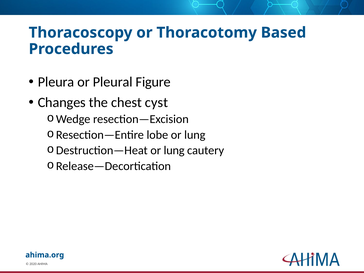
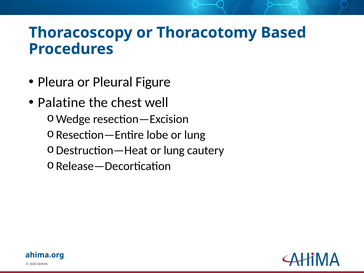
Changes: Changes -> Palatine
cyst: cyst -> well
